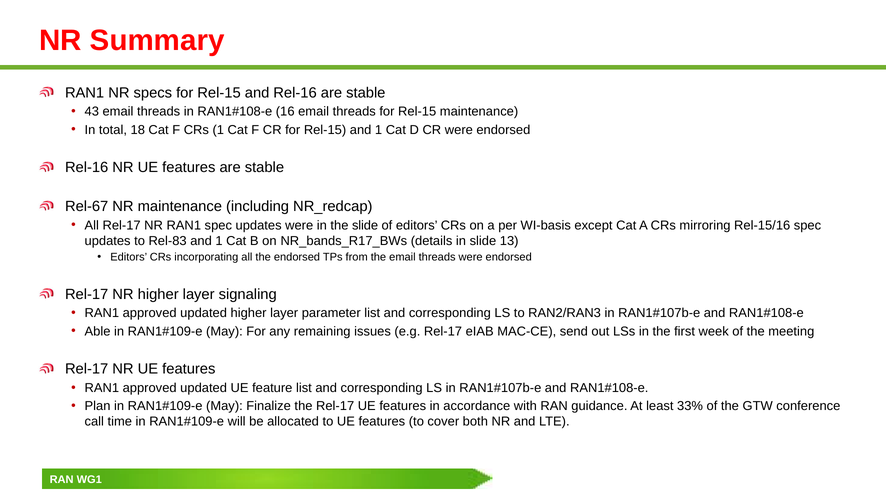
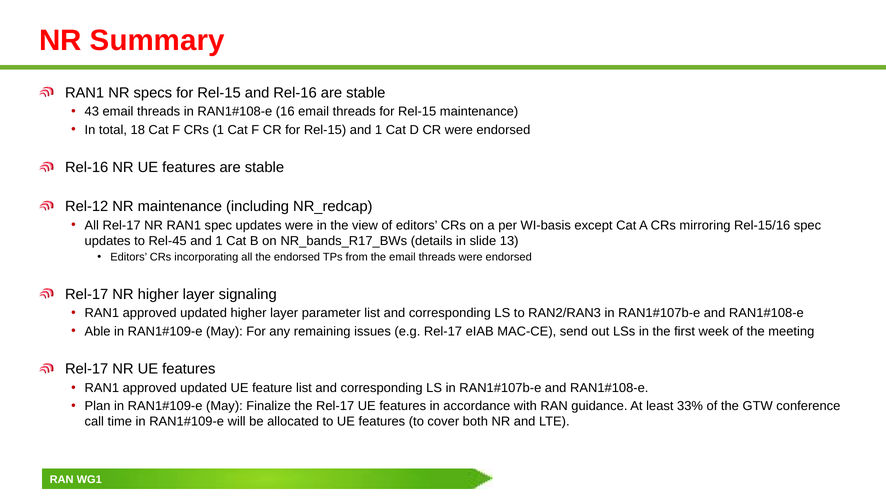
Rel-67: Rel-67 -> Rel-12
the slide: slide -> view
Rel-83: Rel-83 -> Rel-45
